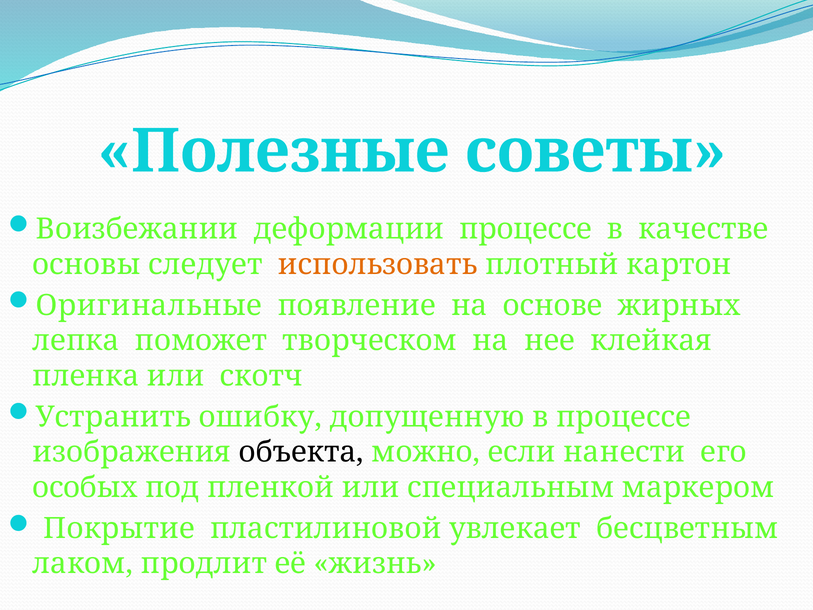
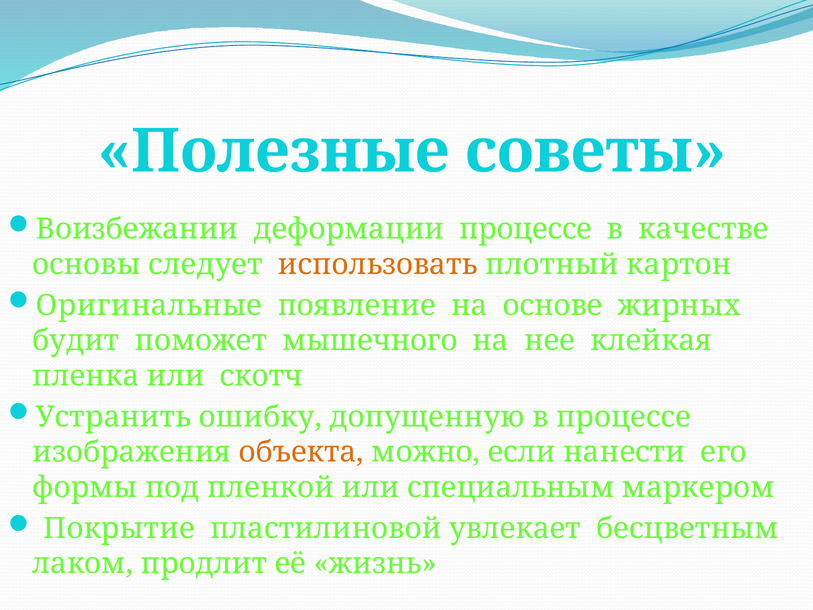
лепка: лепка -> будит
творческом: творческом -> мышечного
объекта colour: black -> orange
особых: особых -> формы
